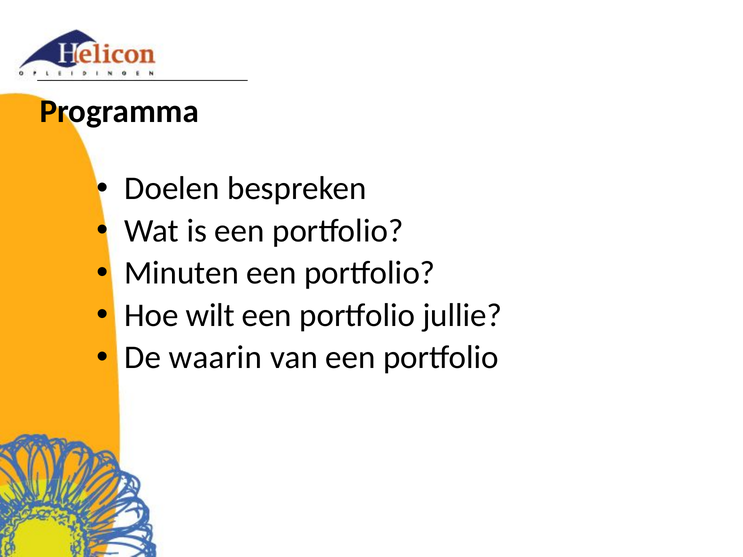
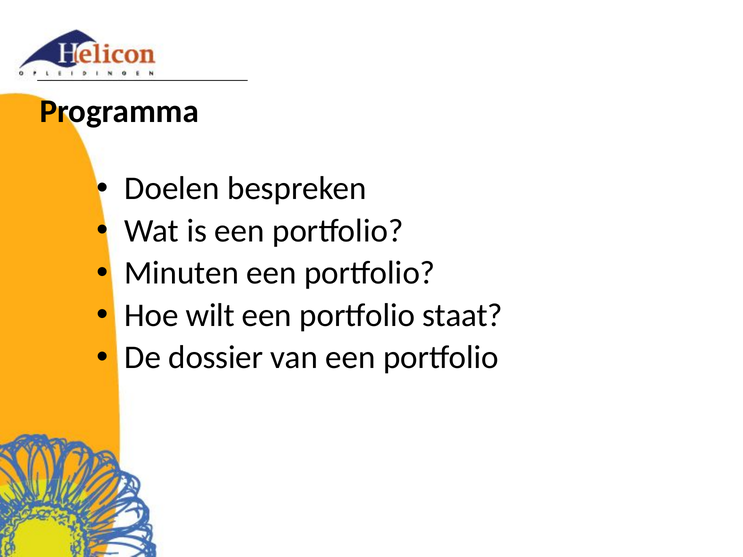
jullie: jullie -> staat
waarin: waarin -> dossier
